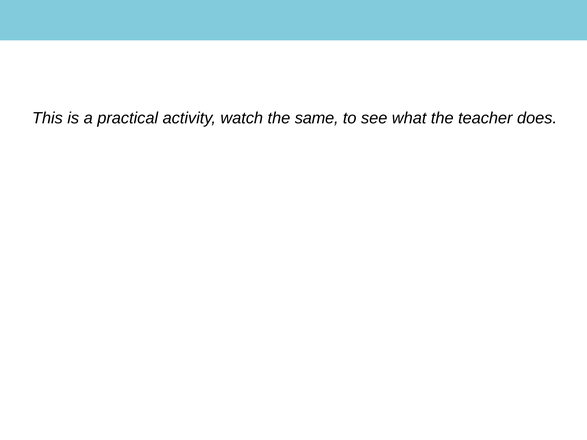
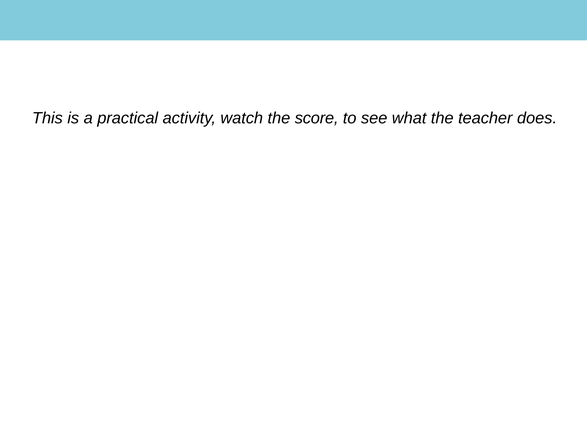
same: same -> score
